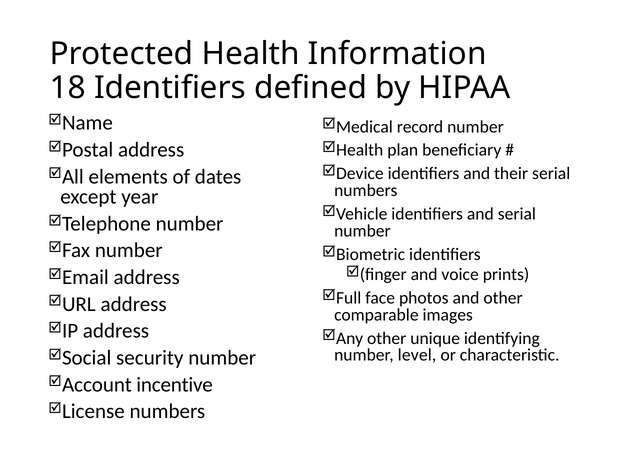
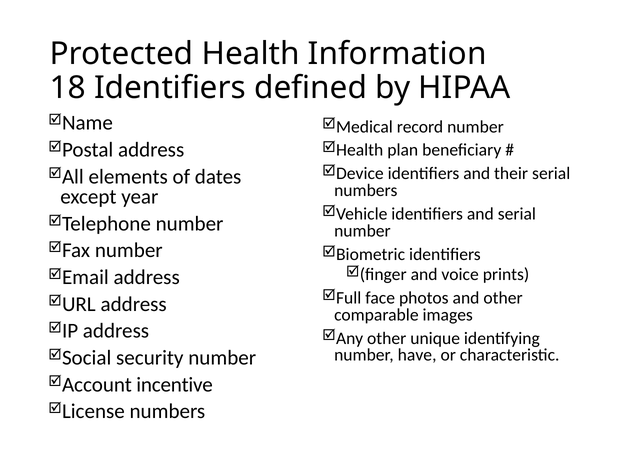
level: level -> have
